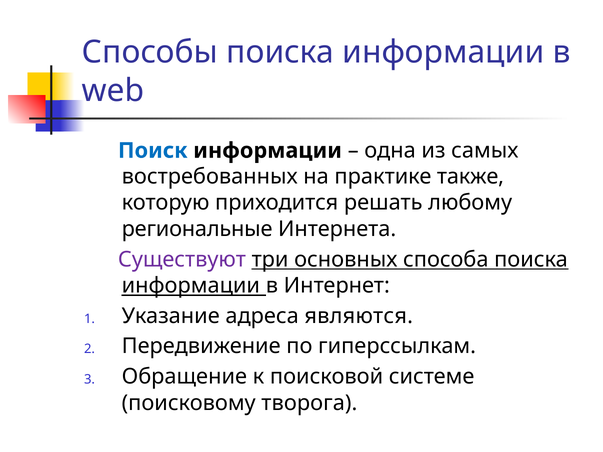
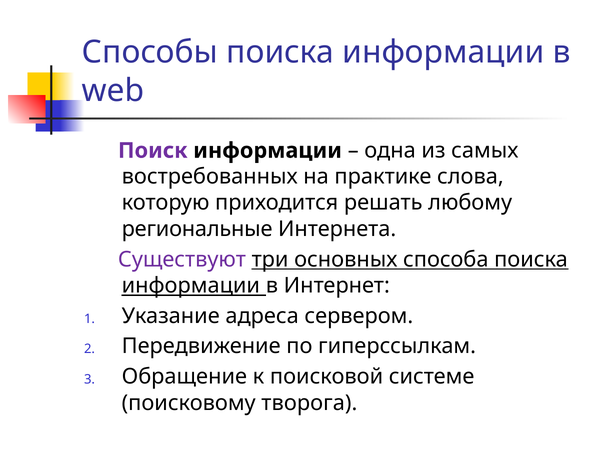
Поиск colour: blue -> purple
также: также -> слова
являются: являются -> сервером
